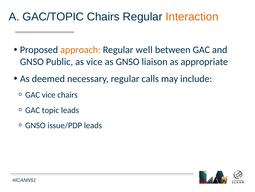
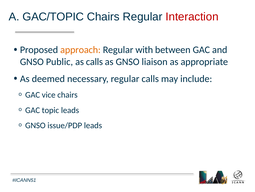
Interaction colour: orange -> red
well: well -> with
as vice: vice -> calls
